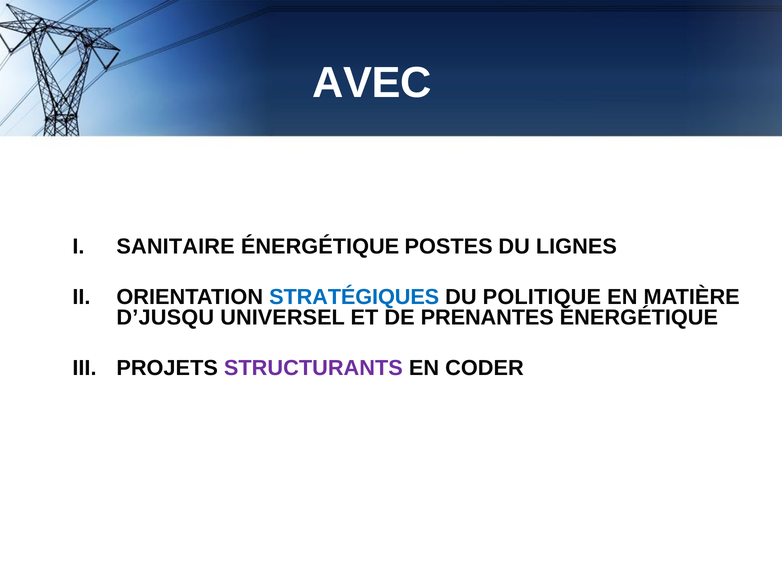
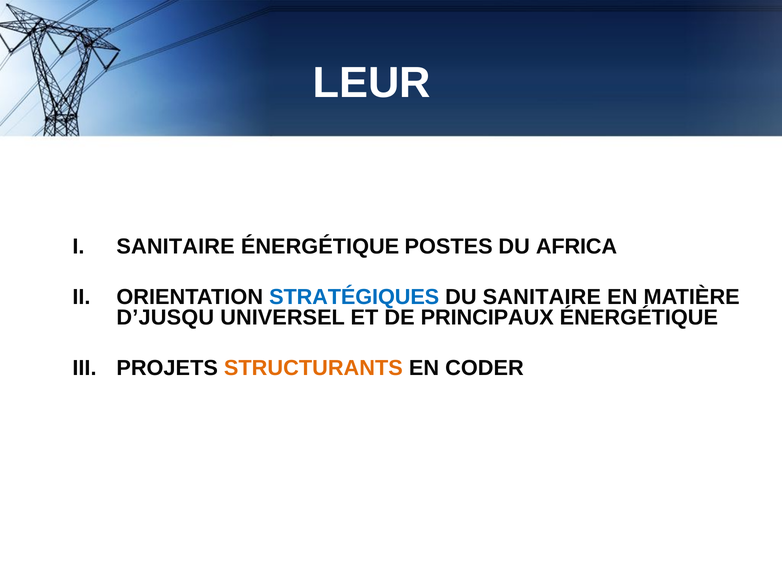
AVEC: AVEC -> LEUR
LIGNES: LIGNES -> AFRICA
DU POLITIQUE: POLITIQUE -> SANITAIRE
PRENANTES: PRENANTES -> PRINCIPAUX
STRUCTURANTS colour: purple -> orange
